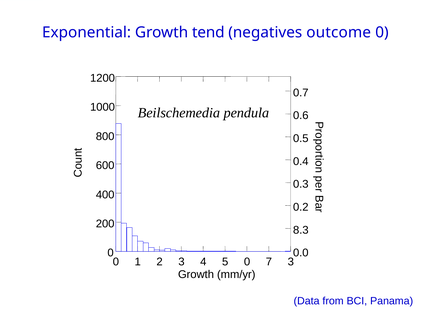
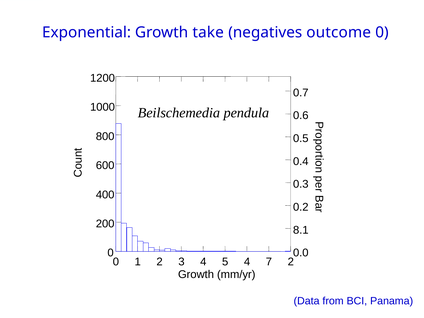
tend: tend -> take
8.3: 8.3 -> 8.1
5 0: 0 -> 4
7 3: 3 -> 2
